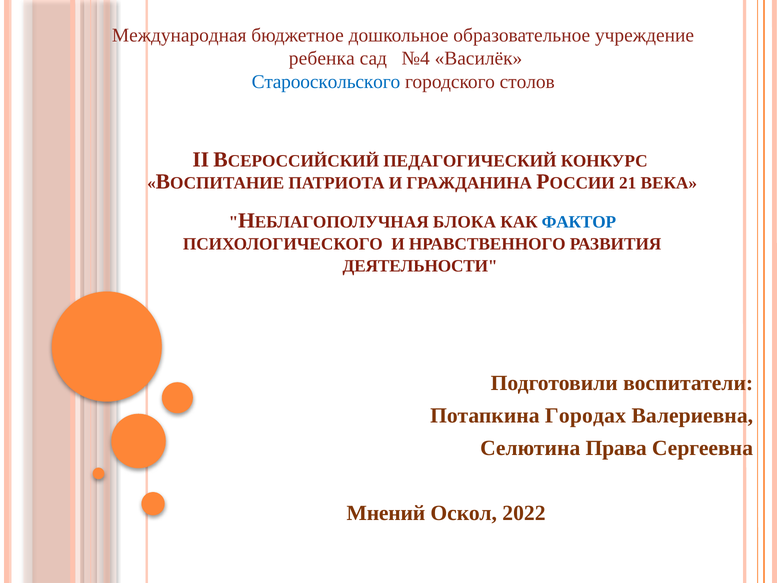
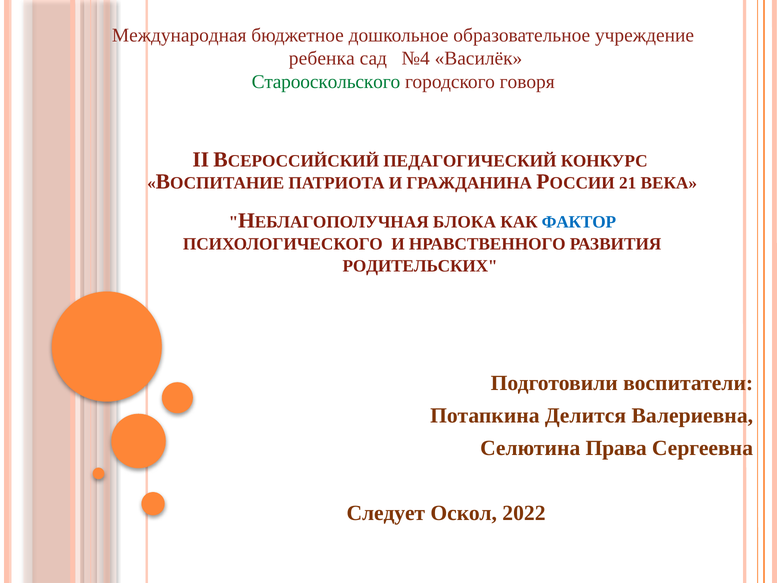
Старооскольского colour: blue -> green
столов: столов -> говоря
ДЕЯТЕЛЬНОСТИ: ДЕЯТЕЛЬНОСТИ -> РОДИТЕЛЬСКИХ
Городах: Городах -> Делится
Мнений: Мнений -> Следует
